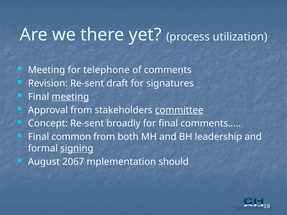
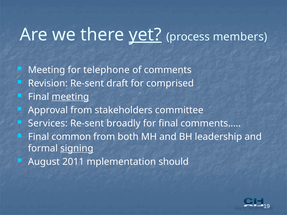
yet underline: none -> present
utilization: utilization -> members
signatures: signatures -> comprised
committee underline: present -> none
Concept: Concept -> Services
2067: 2067 -> 2011
